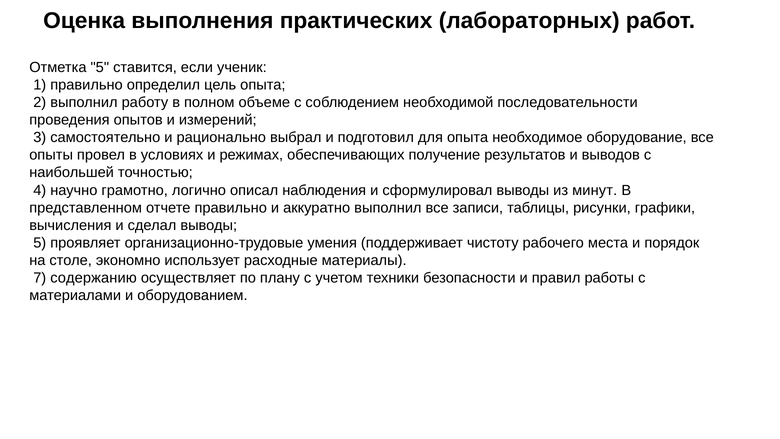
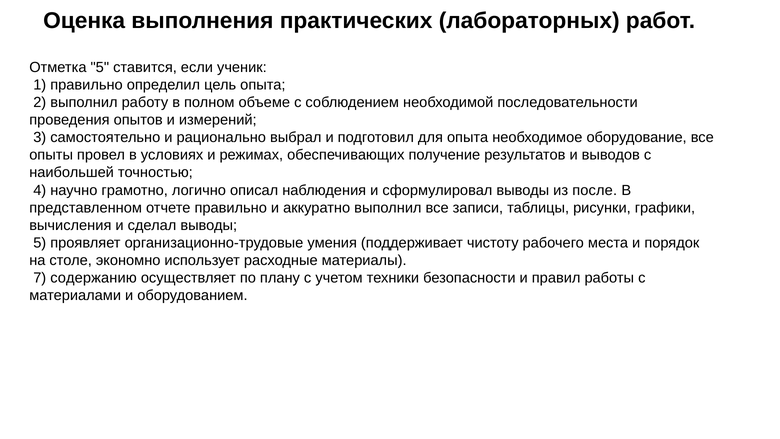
минут: минут -> после
